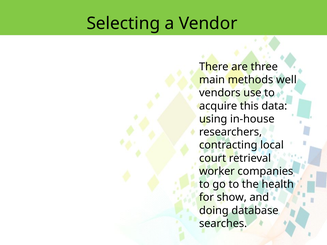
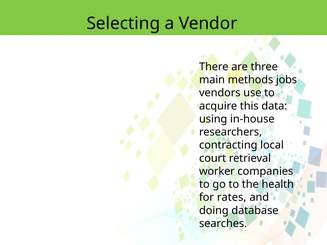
well: well -> jobs
show: show -> rates
